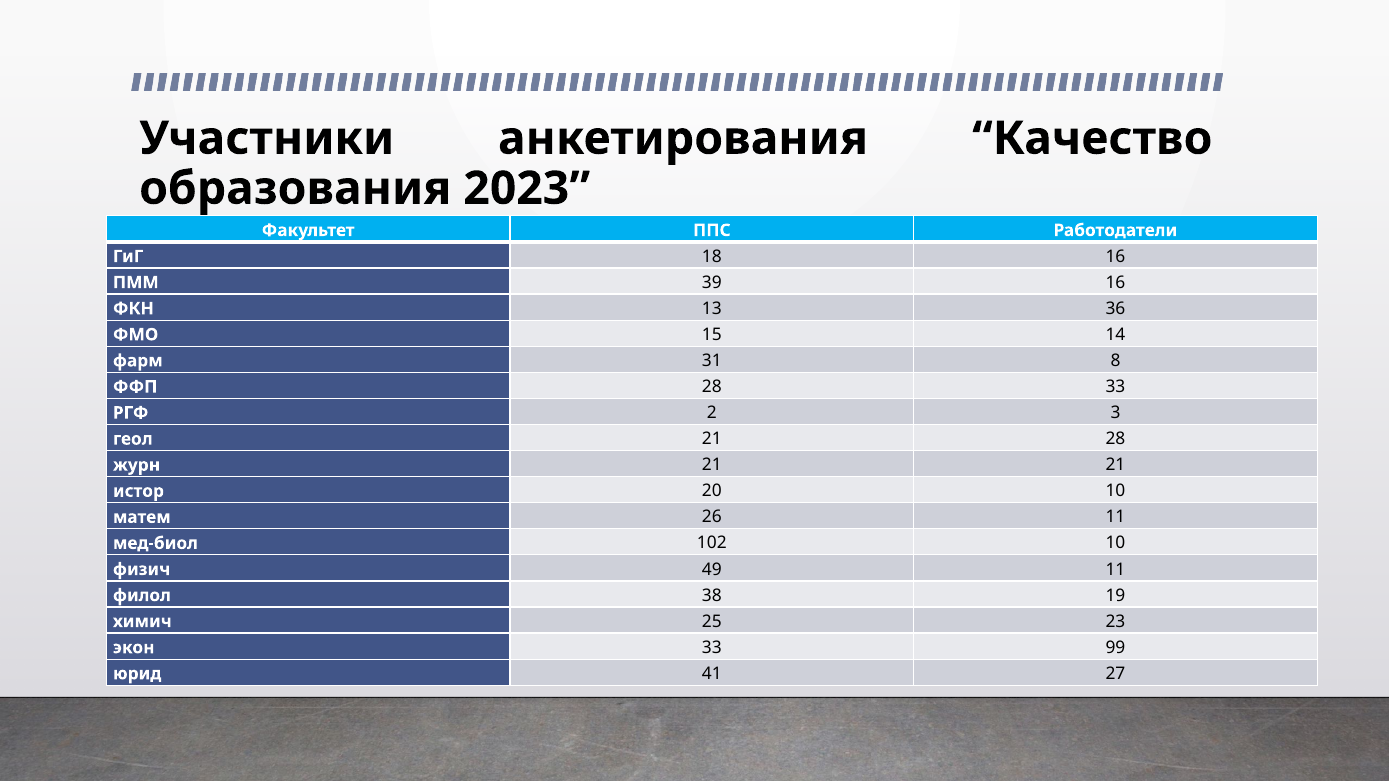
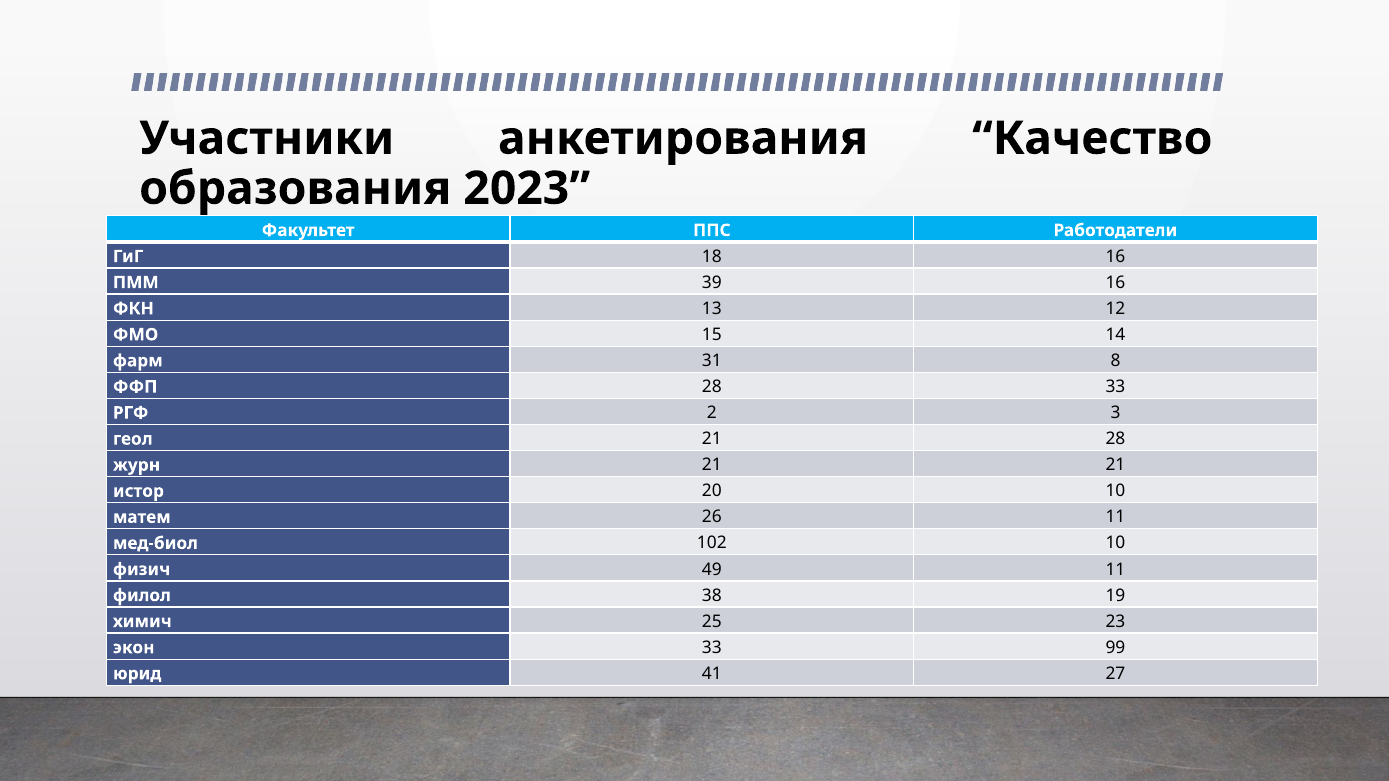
36: 36 -> 12
